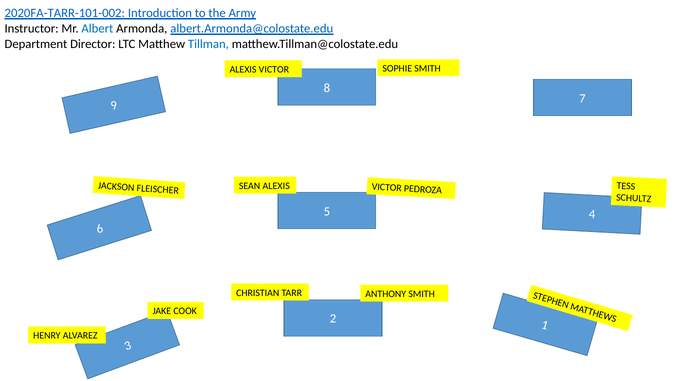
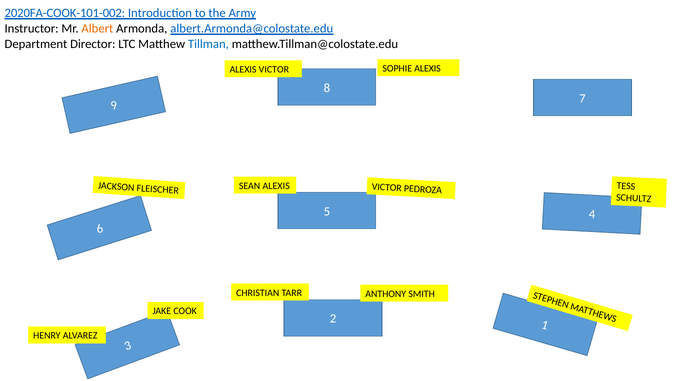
2020FA-TARR-101-002: 2020FA-TARR-101-002 -> 2020FA-COOK-101-002
Albert colour: blue -> orange
SOPHIE SMITH: SMITH -> ALEXIS
